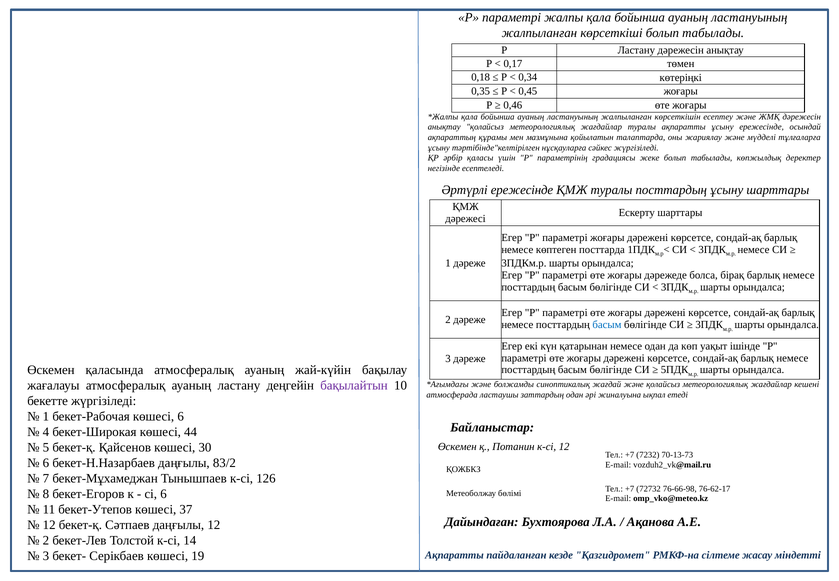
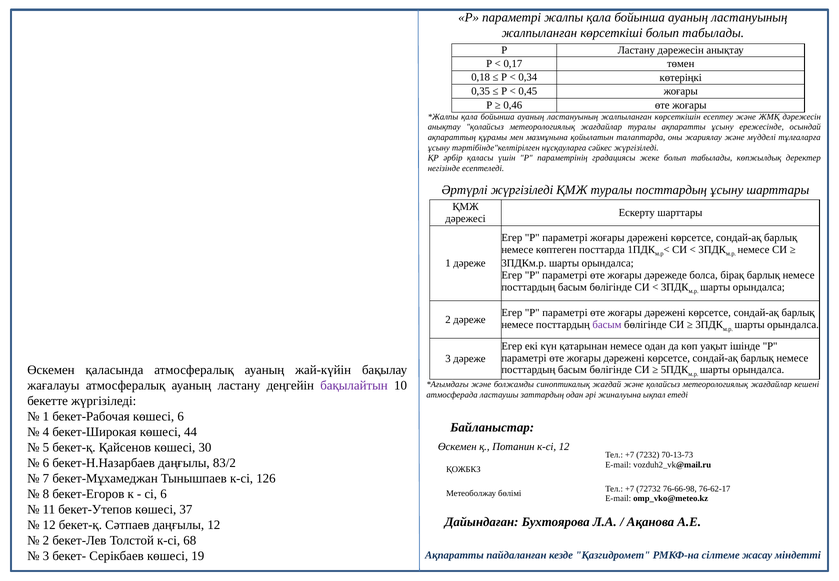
Әртүрлі ережесінде: ережесінде -> жүргізіледі
басым at (607, 325) colour: blue -> purple
14: 14 -> 68
